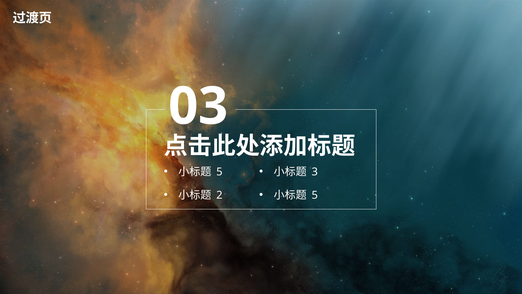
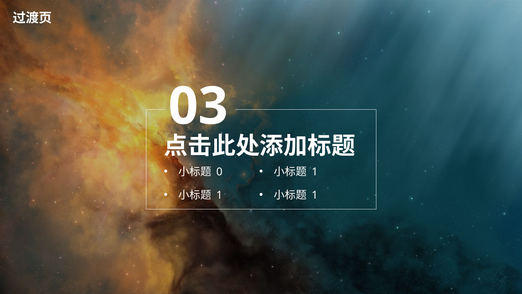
5 at (219, 172): 5 -> 0
3 at (315, 172): 3 -> 1
2 at (219, 195): 2 -> 1
5 at (315, 195): 5 -> 1
